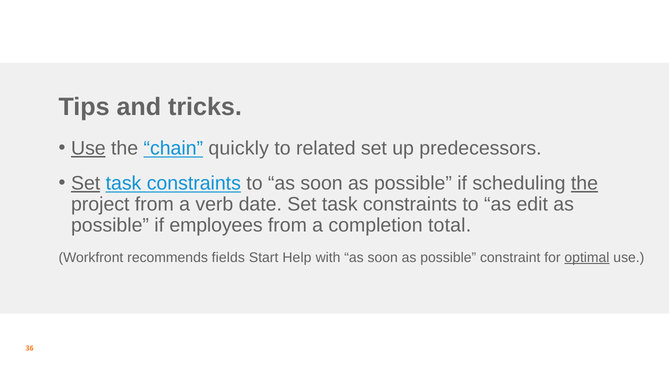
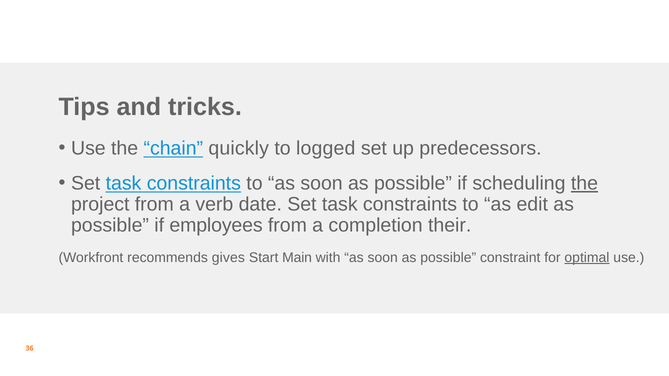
Use at (88, 148) underline: present -> none
related: related -> logged
Set at (86, 183) underline: present -> none
total: total -> their
fields: fields -> gives
Help: Help -> Main
